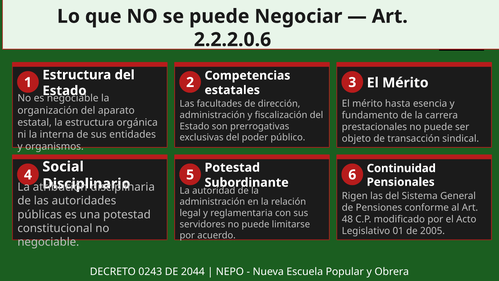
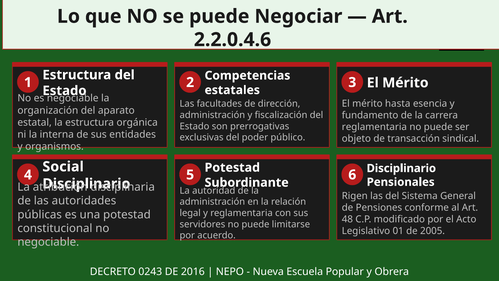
2.2.2.0.6: 2.2.2.0.6 -> 2.2.0.4.6
prestacionales at (374, 127): prestacionales -> reglamentaria
Continuidad at (401, 168): Continuidad -> Disciplinario
2044: 2044 -> 2016
